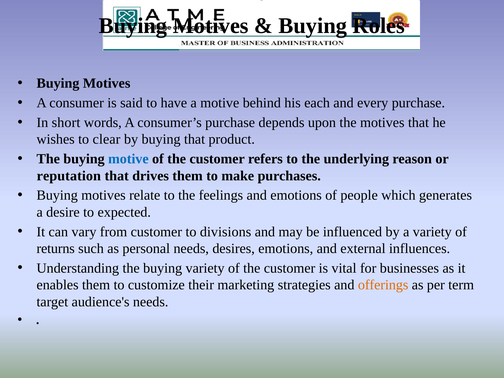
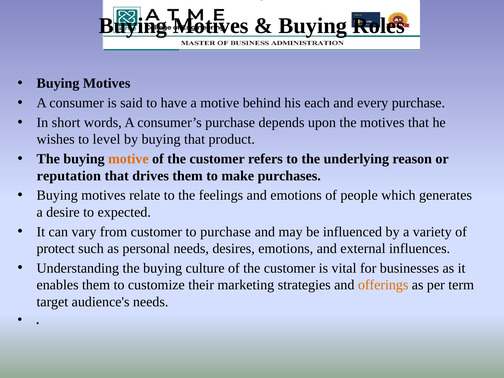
clear: clear -> level
motive at (128, 159) colour: blue -> orange
to divisions: divisions -> purchase
returns: returns -> protect
buying variety: variety -> culture
